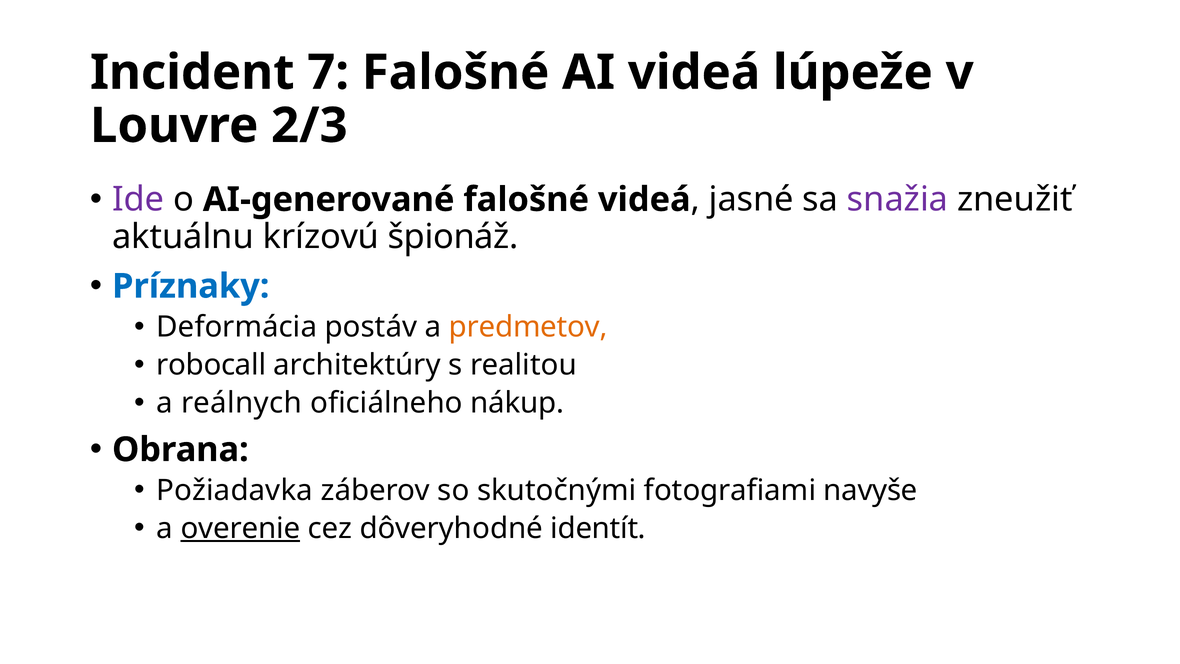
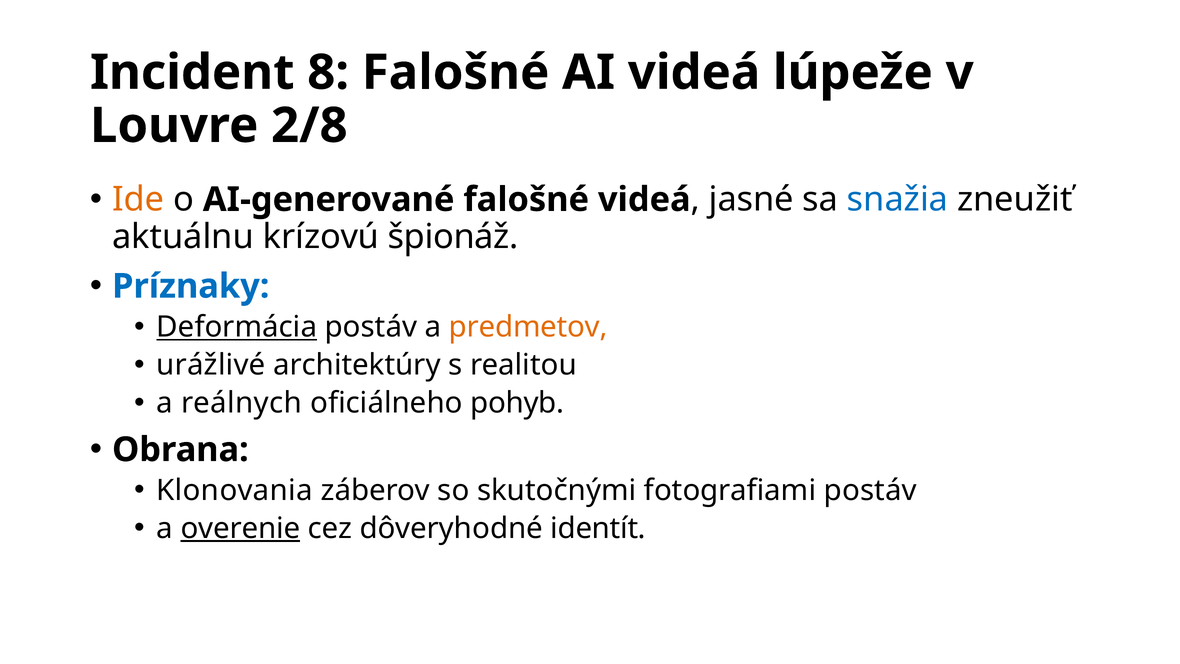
7: 7 -> 8
2/3: 2/3 -> 2/8
Ide colour: purple -> orange
snažia colour: purple -> blue
Deformácia underline: none -> present
robocall: robocall -> urážlivé
nákup: nákup -> pohyb
Požiadavka: Požiadavka -> Klonovania
fotografiami navyše: navyše -> postáv
